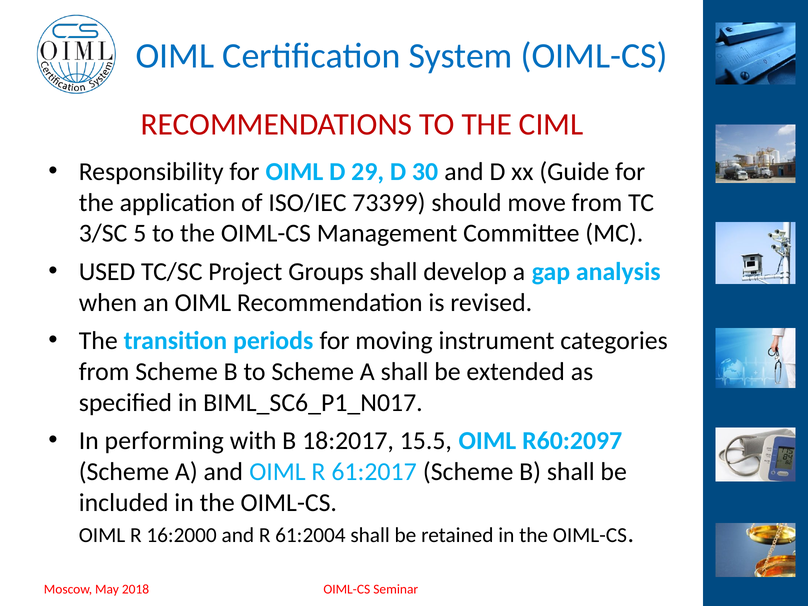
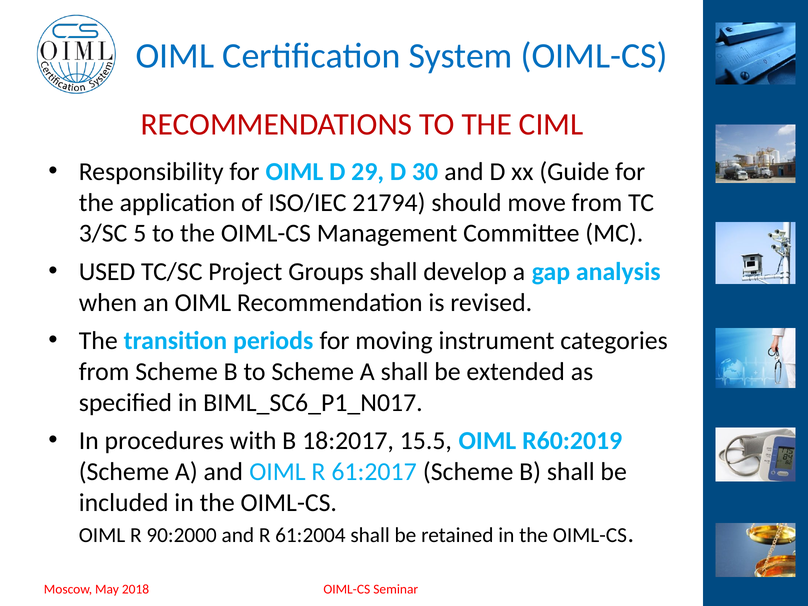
73399: 73399 -> 21794
performing: performing -> procedures
R60:2097: R60:2097 -> R60:2019
16:2000: 16:2000 -> 90:2000
